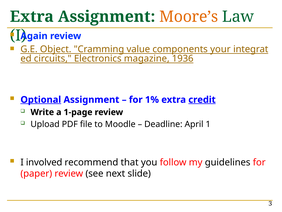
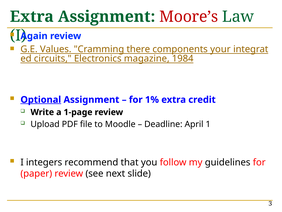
Moore’s colour: orange -> red
Object: Object -> Values
value: value -> there
1936: 1936 -> 1984
credit underline: present -> none
involved: involved -> integers
